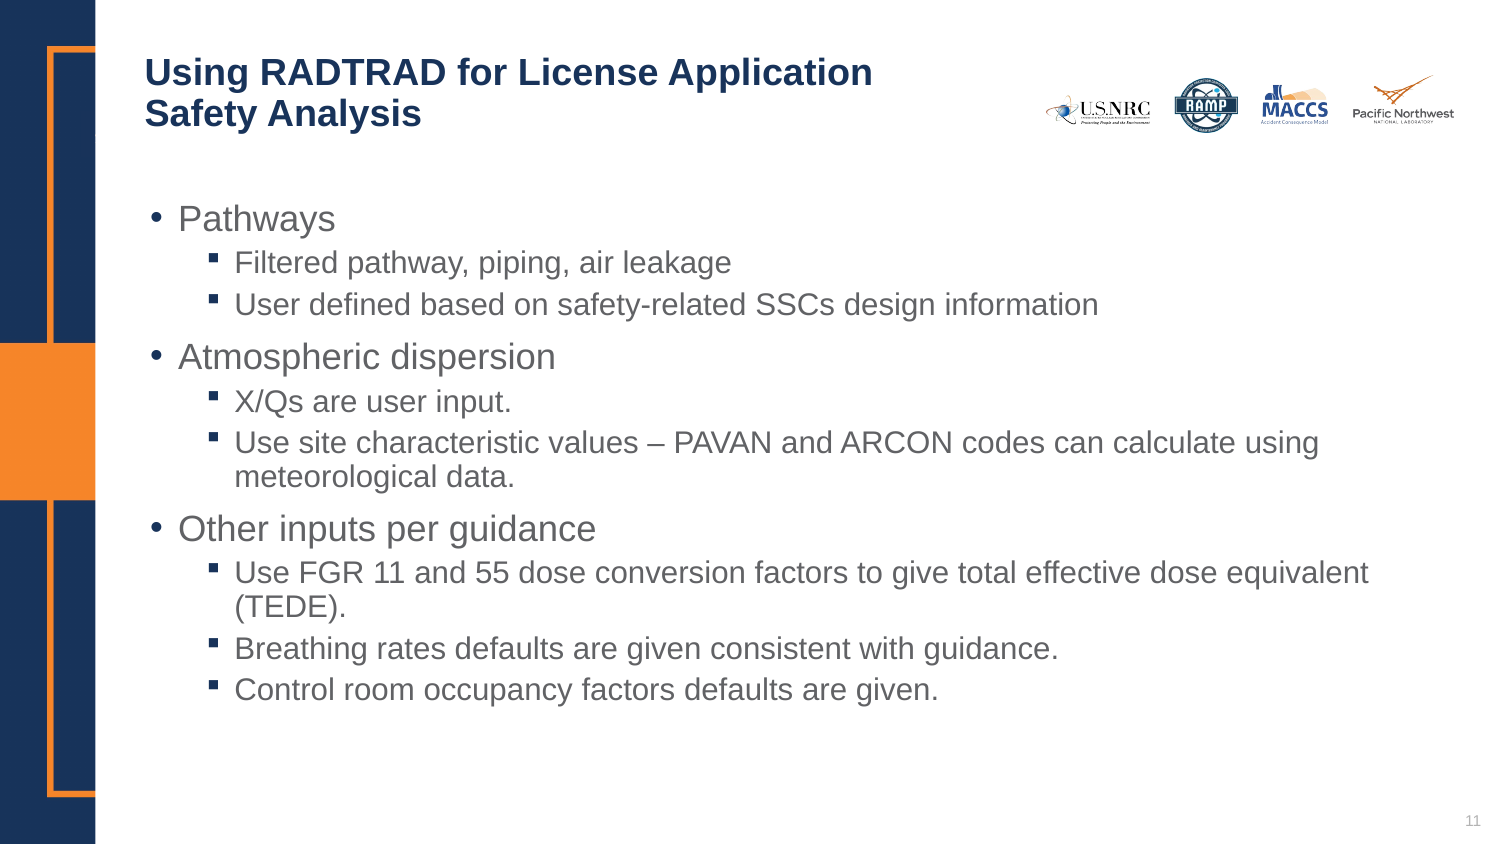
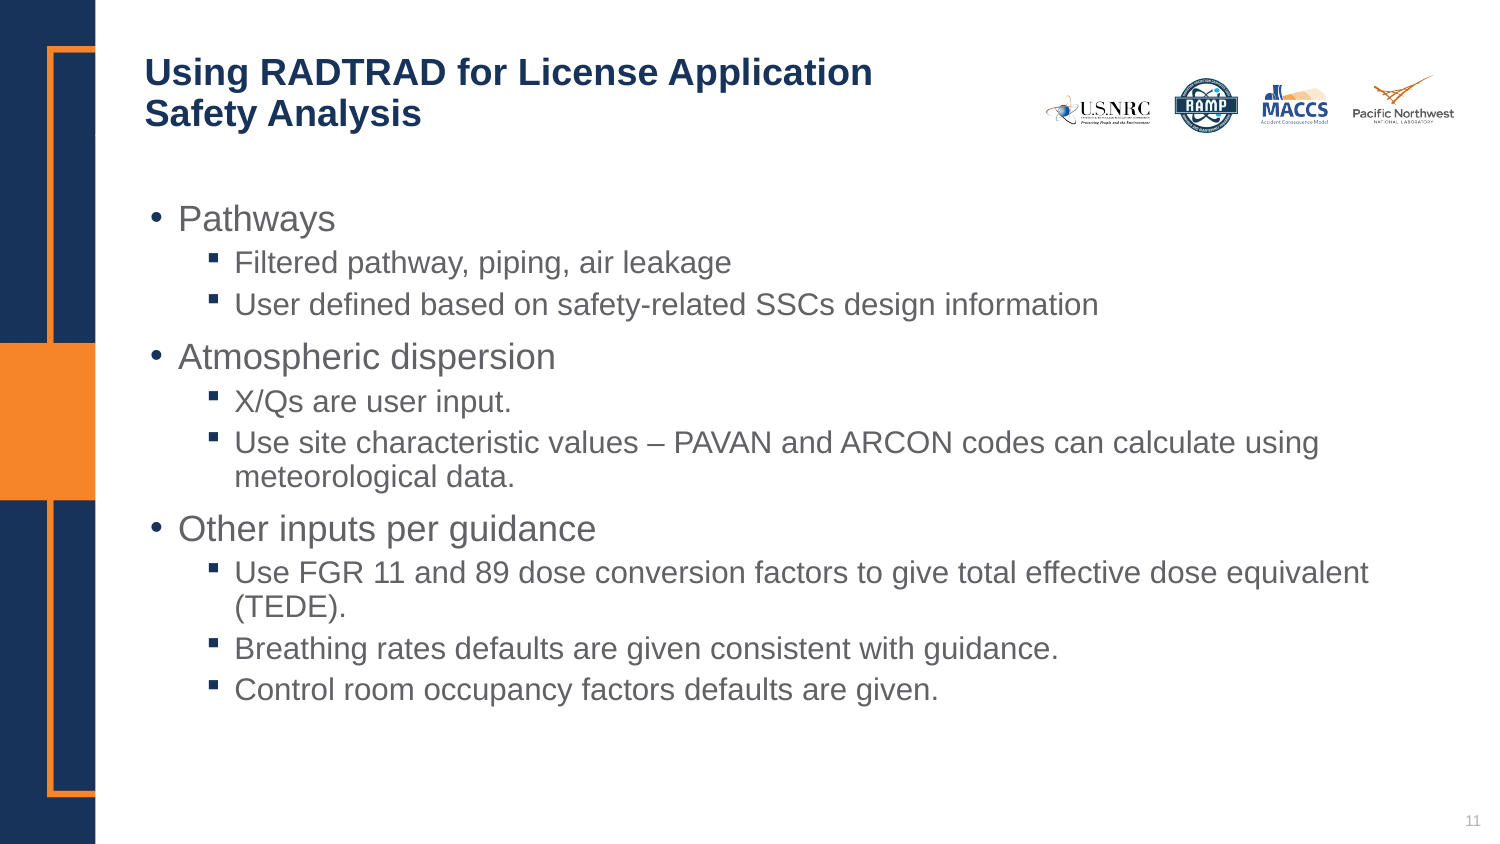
55: 55 -> 89
